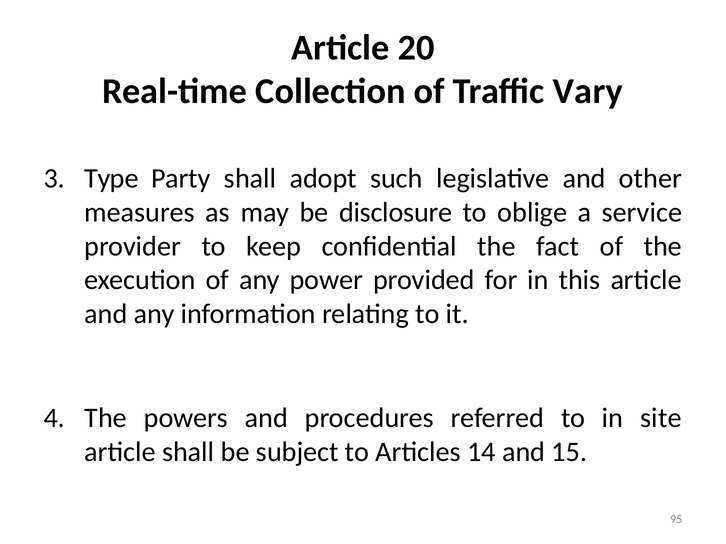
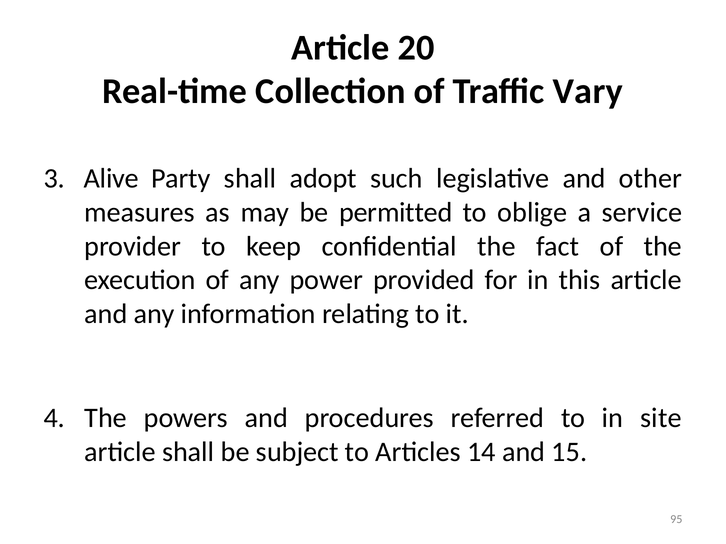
Type: Type -> Alive
disclosure: disclosure -> permitted
